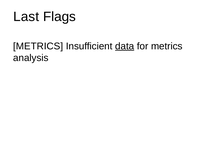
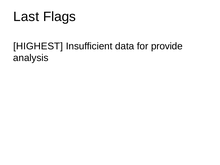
METRICS at (38, 46): METRICS -> HIGHEST
data underline: present -> none
for metrics: metrics -> provide
